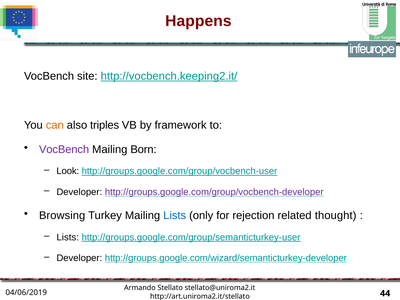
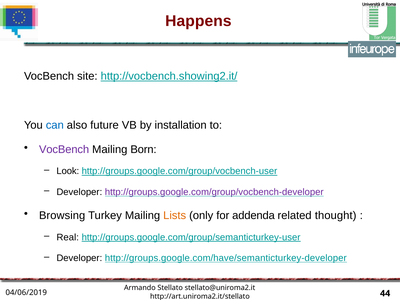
http://vocbench.keeping2.it/: http://vocbench.keeping2.it/ -> http://vocbench.showing2.it/
can colour: orange -> blue
triples: triples -> future
framework: framework -> installation
Lists at (175, 216) colour: blue -> orange
rejection: rejection -> addenda
Lists at (68, 237): Lists -> Real
http://groups.google.com/wizard/semanticturkey-developer: http://groups.google.com/wizard/semanticturkey-developer -> http://groups.google.com/have/semanticturkey-developer
